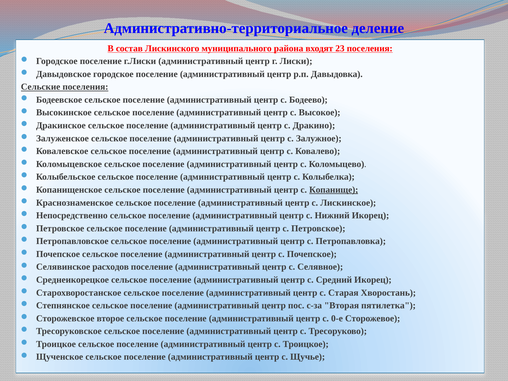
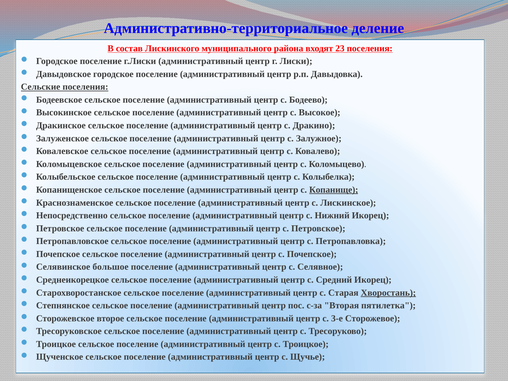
расходов: расходов -> большое
Хворостань underline: none -> present
0-е: 0-е -> 3-е
